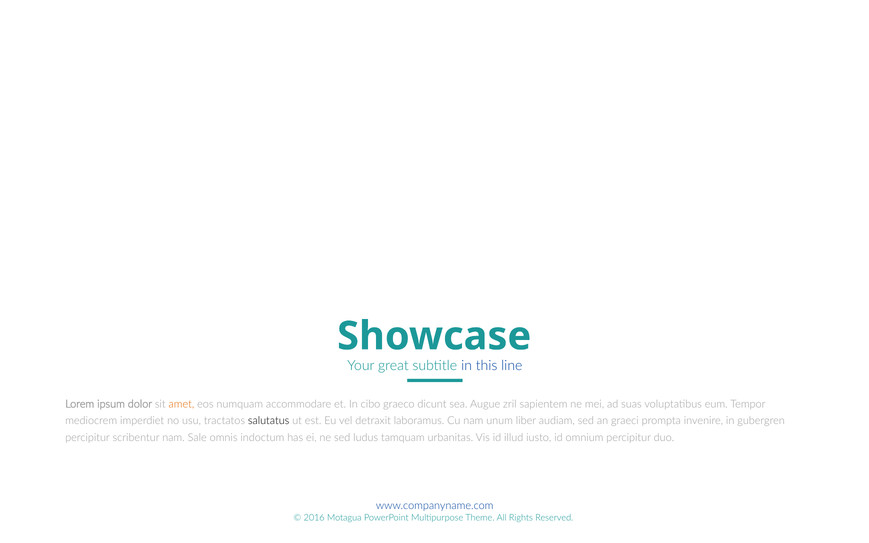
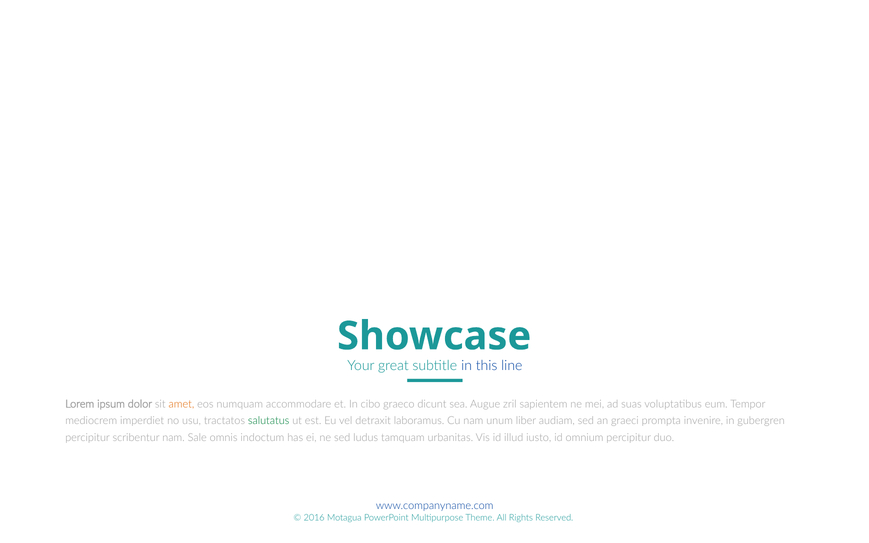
salutatus colour: black -> green
